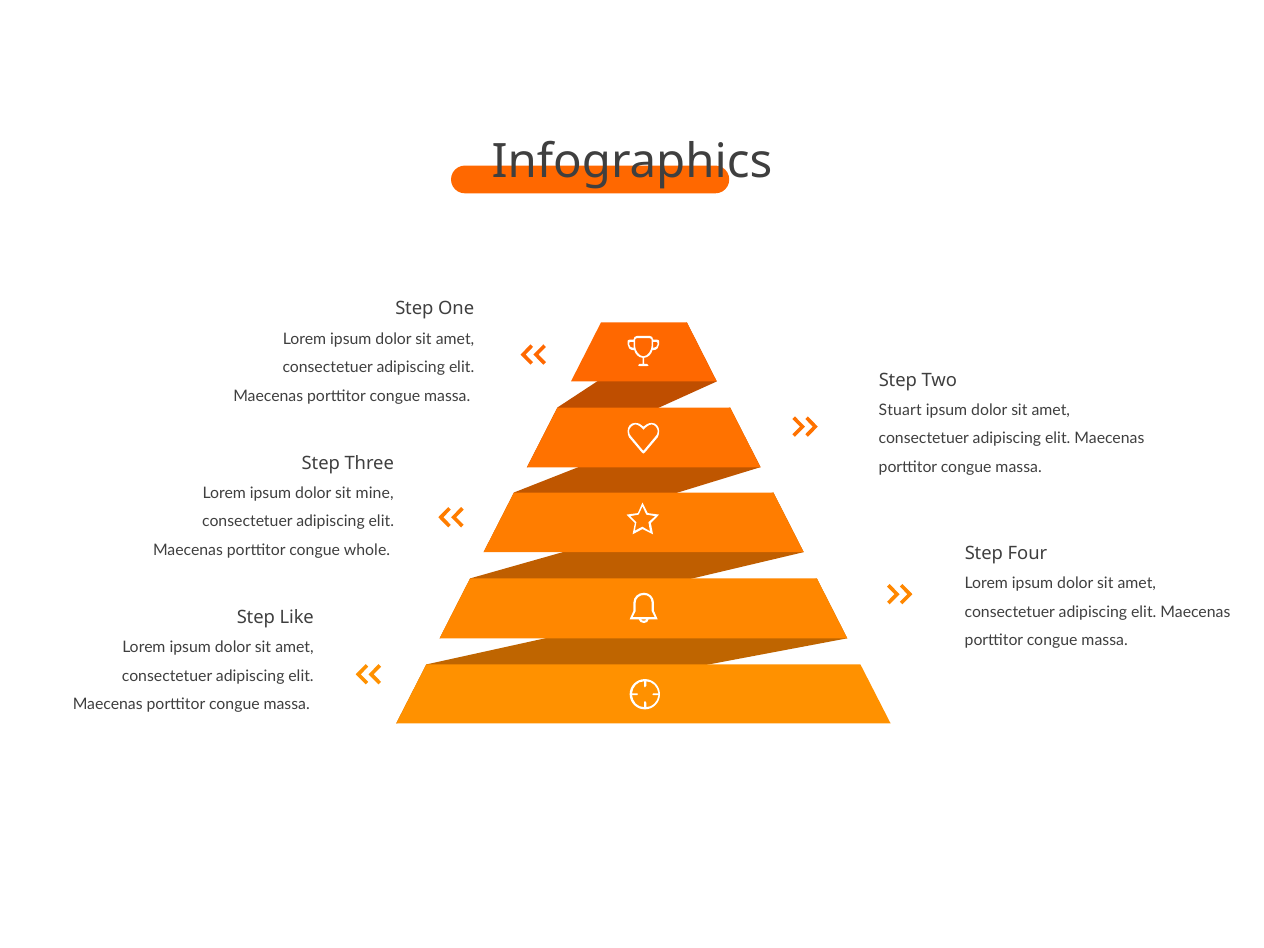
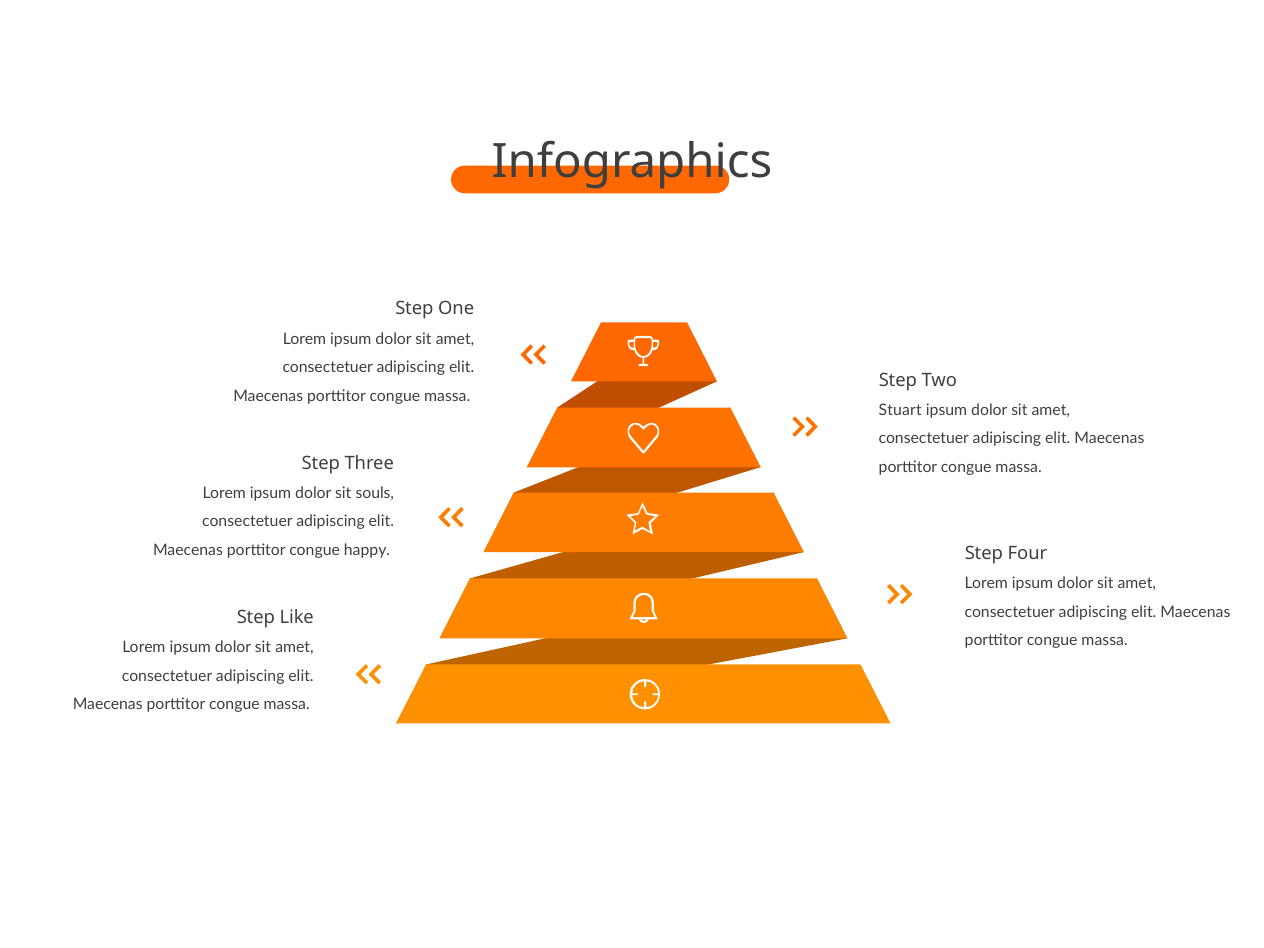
mine: mine -> souls
whole: whole -> happy
